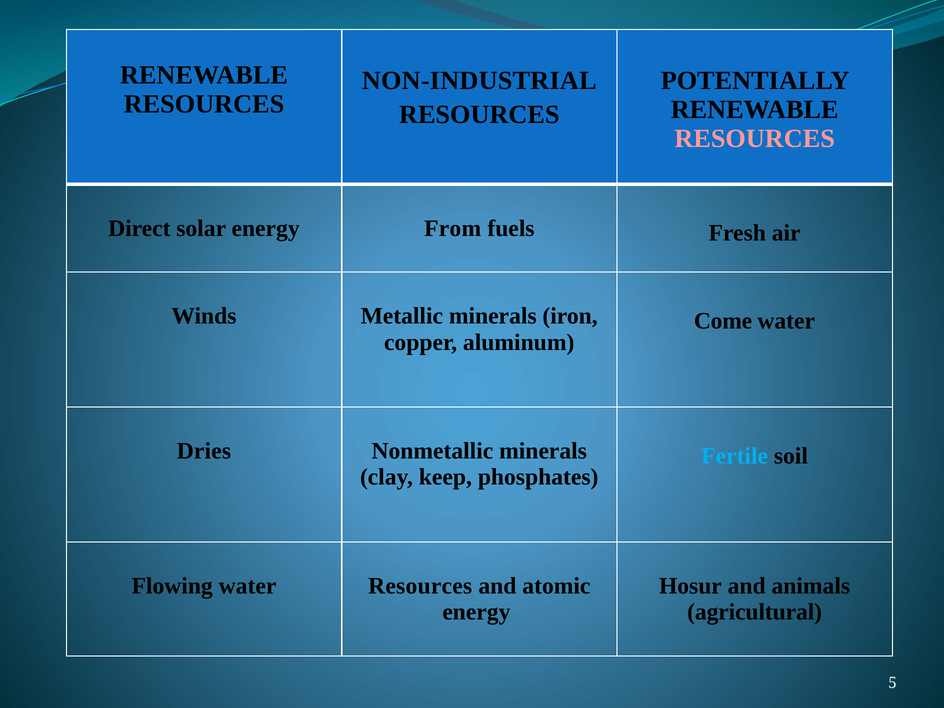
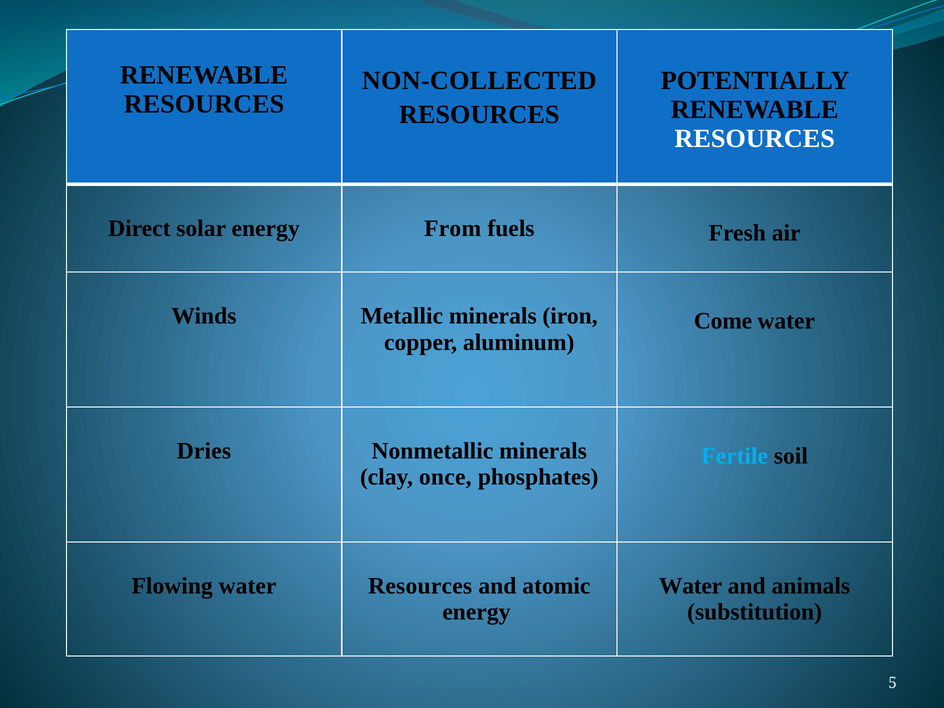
NON-INDUSTRIAL: NON-INDUSTRIAL -> NON-COLLECTED
RESOURCES at (755, 139) colour: pink -> white
keep: keep -> once
Hosur at (690, 586): Hosur -> Water
agricultural: agricultural -> substitution
